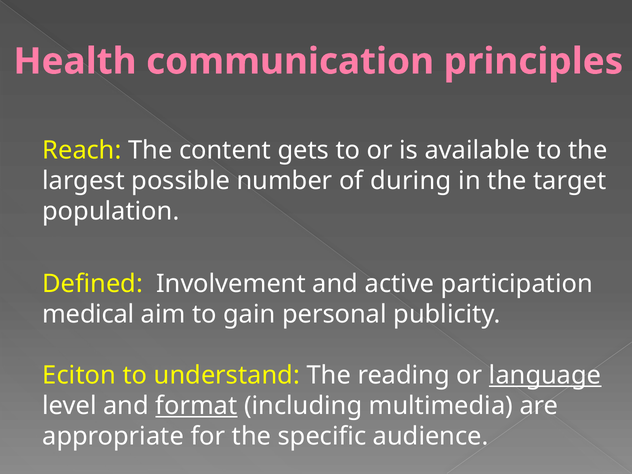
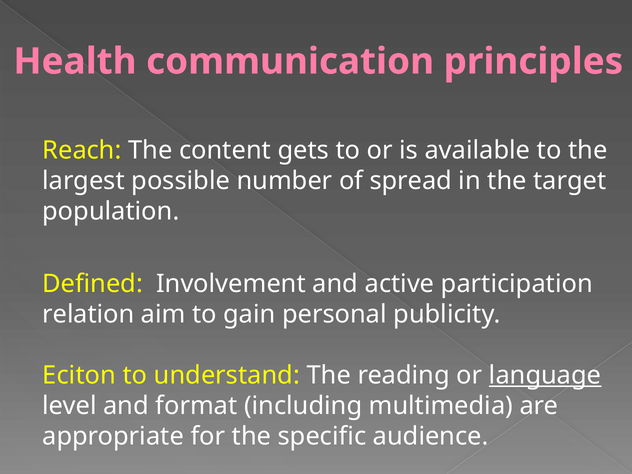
during: during -> spread
medical: medical -> relation
format underline: present -> none
